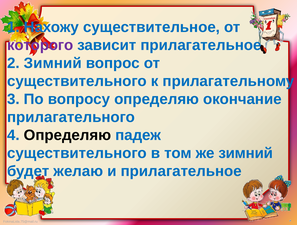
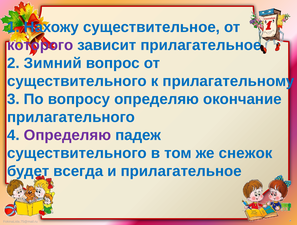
Определяю at (67, 135) colour: black -> purple
же зимний: зимний -> снежок
желаю: желаю -> всегда
